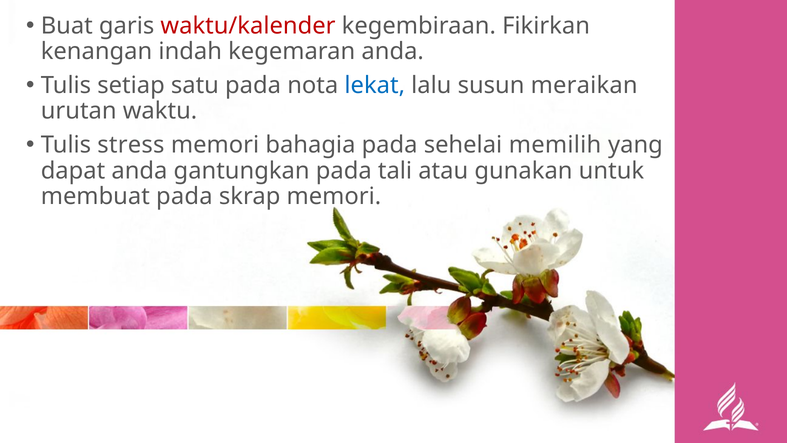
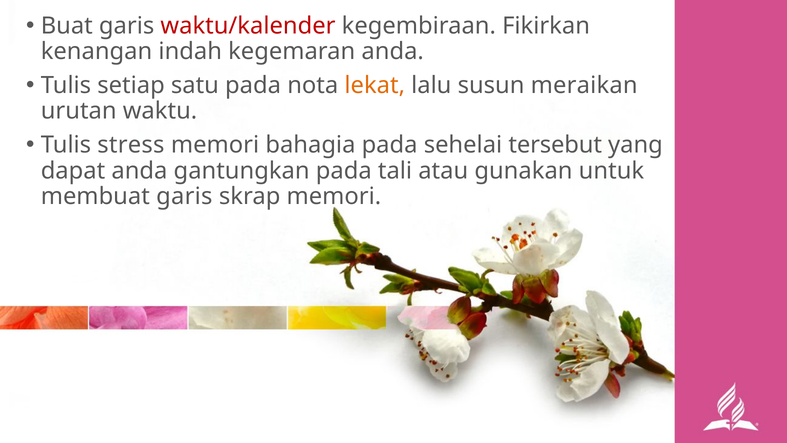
lekat colour: blue -> orange
memilih: memilih -> tersebut
membuat pada: pada -> garis
